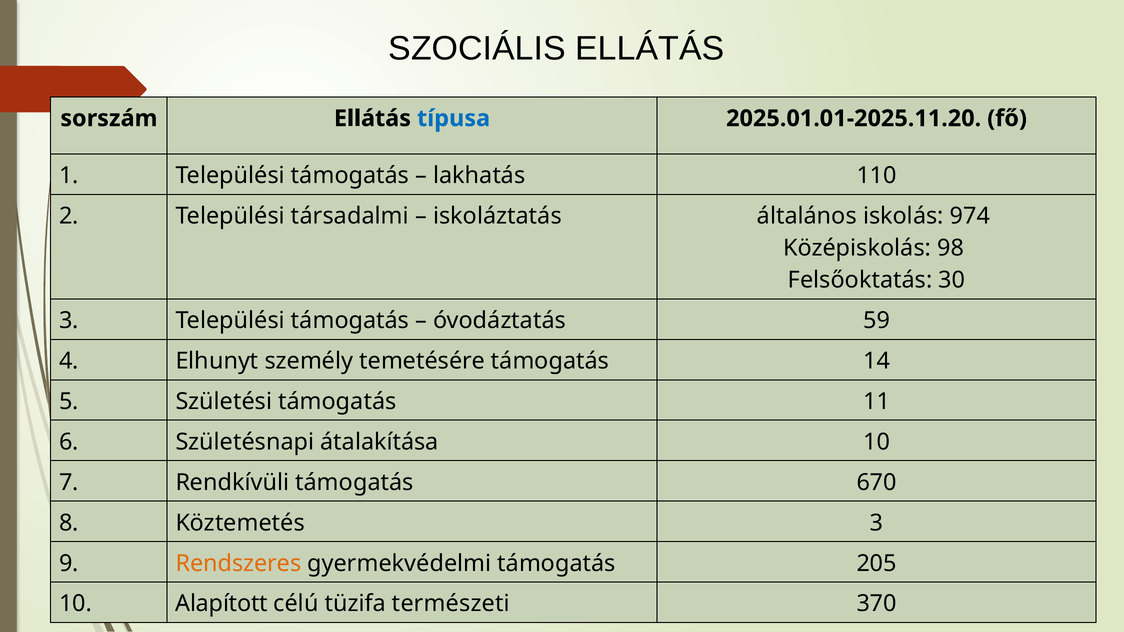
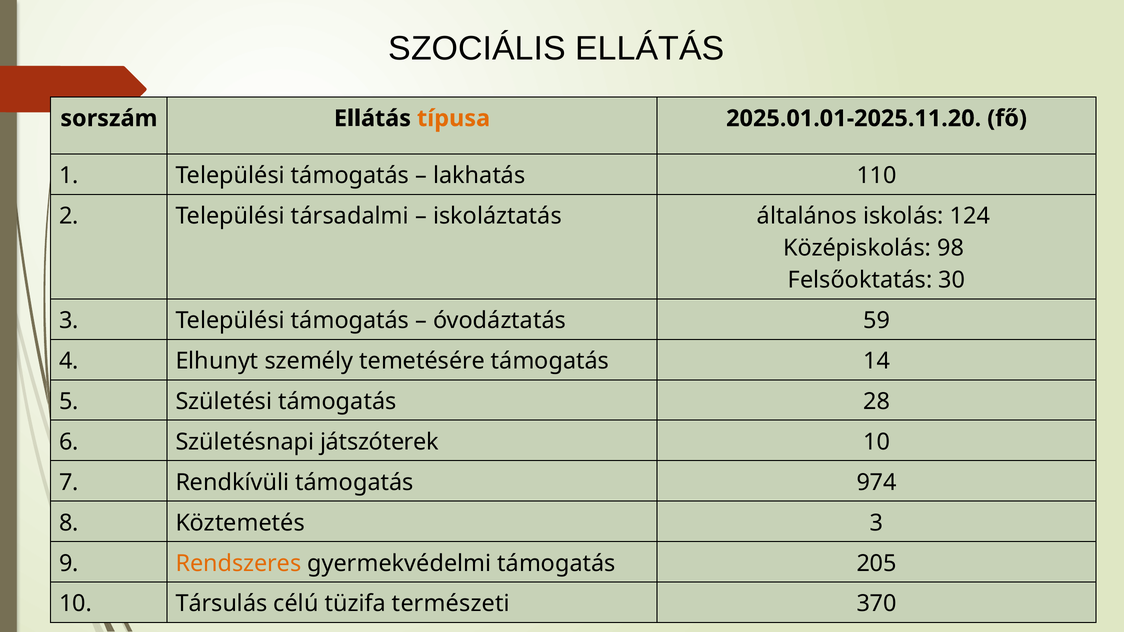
típusa colour: blue -> orange
974: 974 -> 124
11: 11 -> 28
átalakítása: átalakítása -> játszóterek
670: 670 -> 974
Alapított: Alapított -> Társulás
